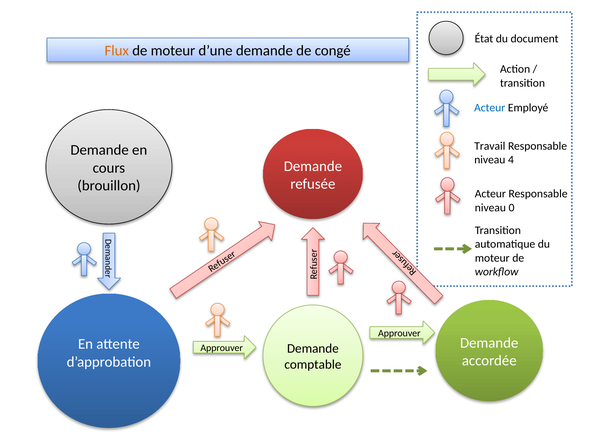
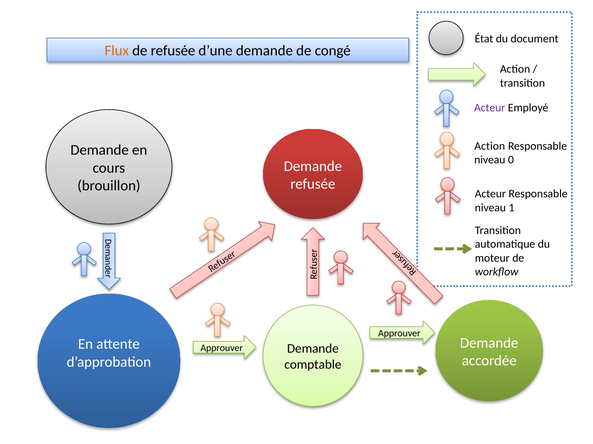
de moteur: moteur -> refusée
Acteur at (490, 108) colour: blue -> purple
Travail at (490, 146): Travail -> Action
4: 4 -> 0
0: 0 -> 1
